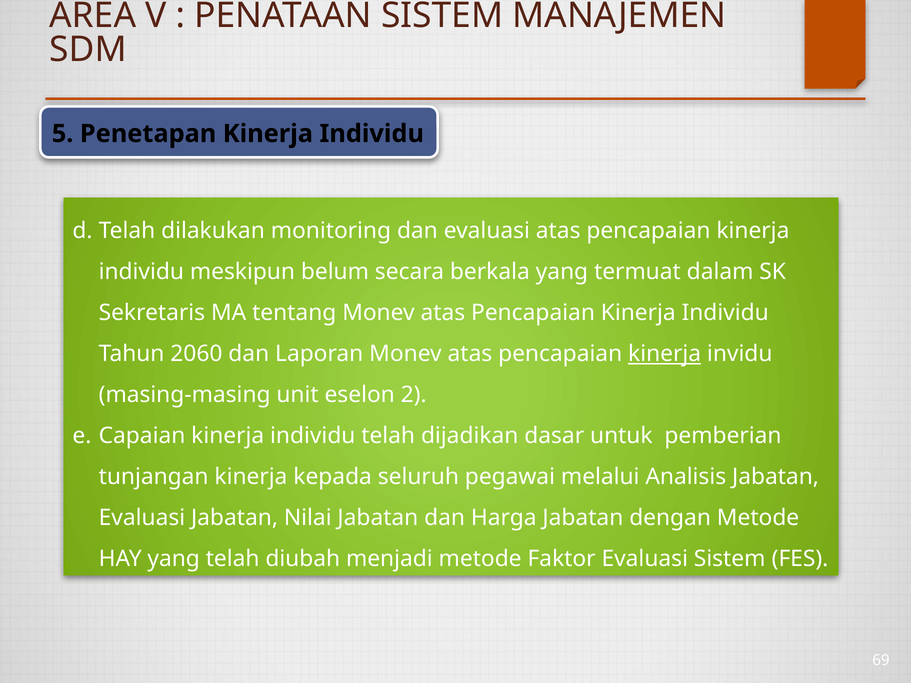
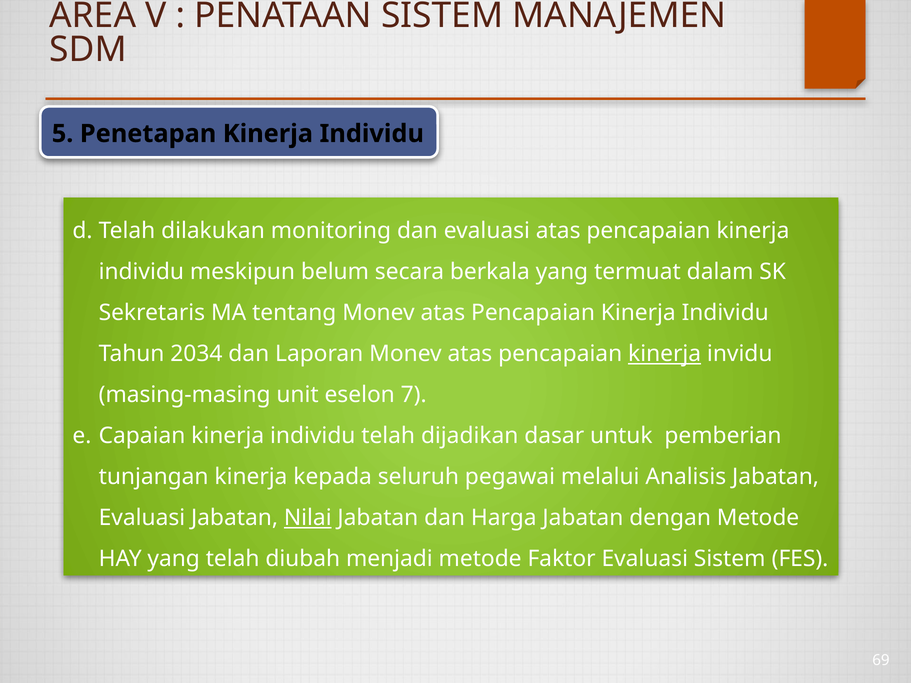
2060: 2060 -> 2034
2: 2 -> 7
Nilai underline: none -> present
